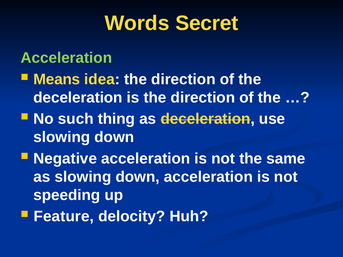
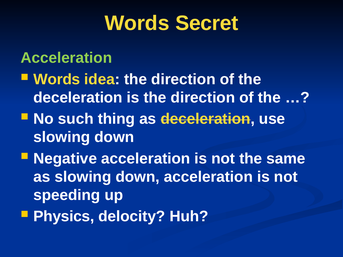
Means at (57, 79): Means -> Words
Feature: Feature -> Physics
